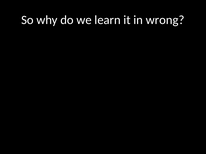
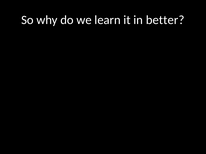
wrong: wrong -> better
